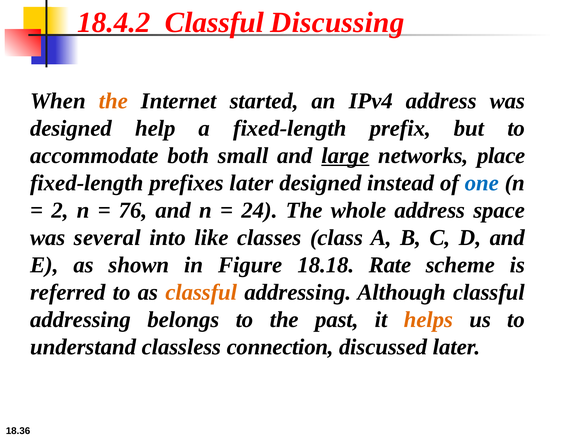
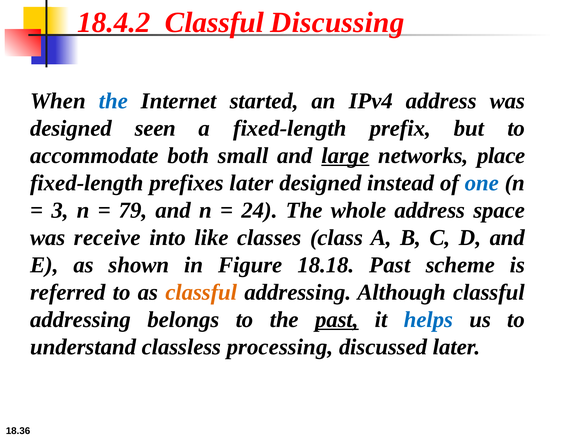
the at (113, 101) colour: orange -> blue
help: help -> seen
2: 2 -> 3
76: 76 -> 79
several: several -> receive
18.18 Rate: Rate -> Past
past at (337, 319) underline: none -> present
helps colour: orange -> blue
connection: connection -> processing
